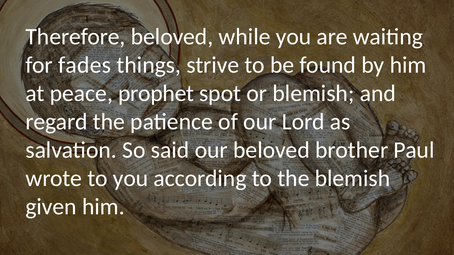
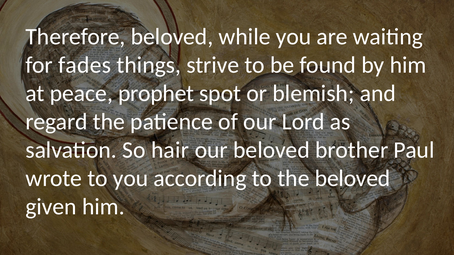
said: said -> hair
the blemish: blemish -> beloved
